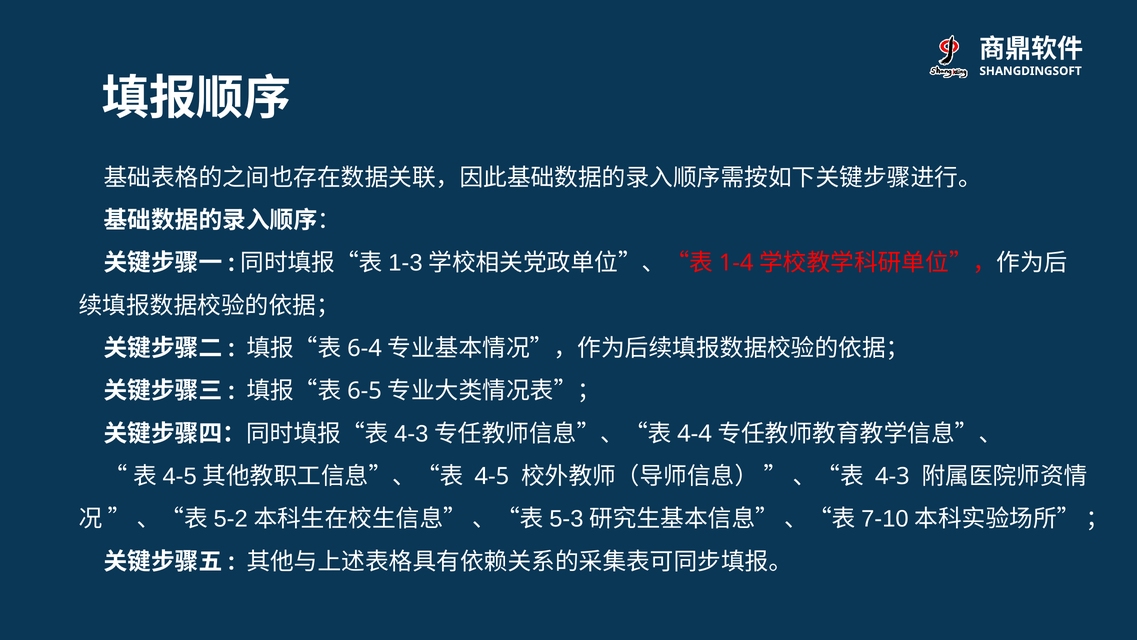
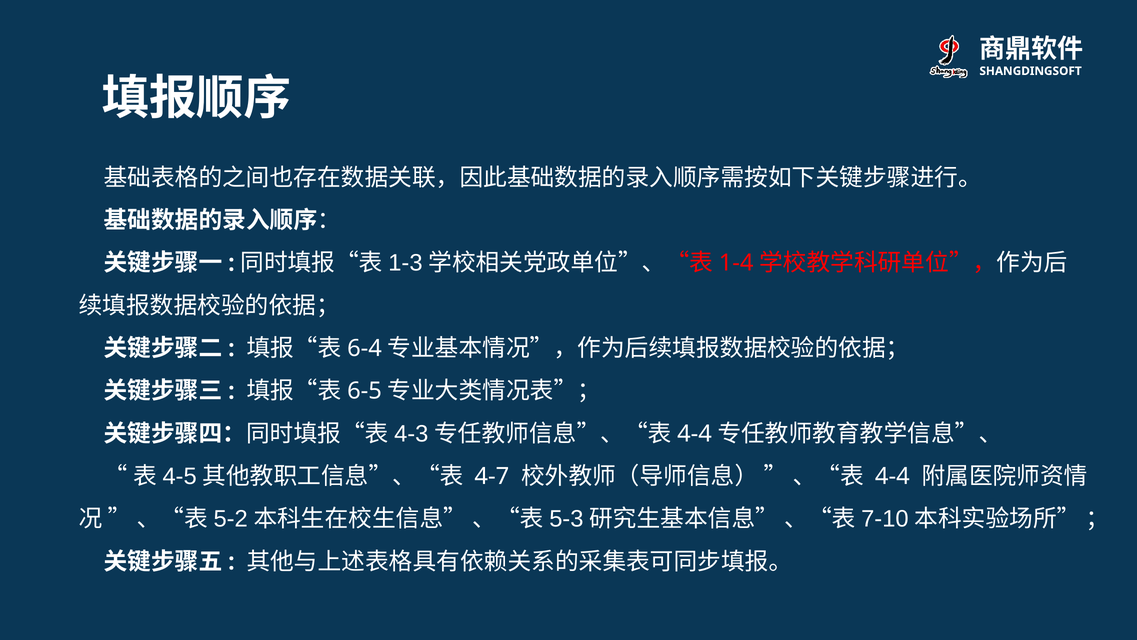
4-5: 4-5 -> 4-7
4-3 at (892, 476): 4-3 -> 4-4
